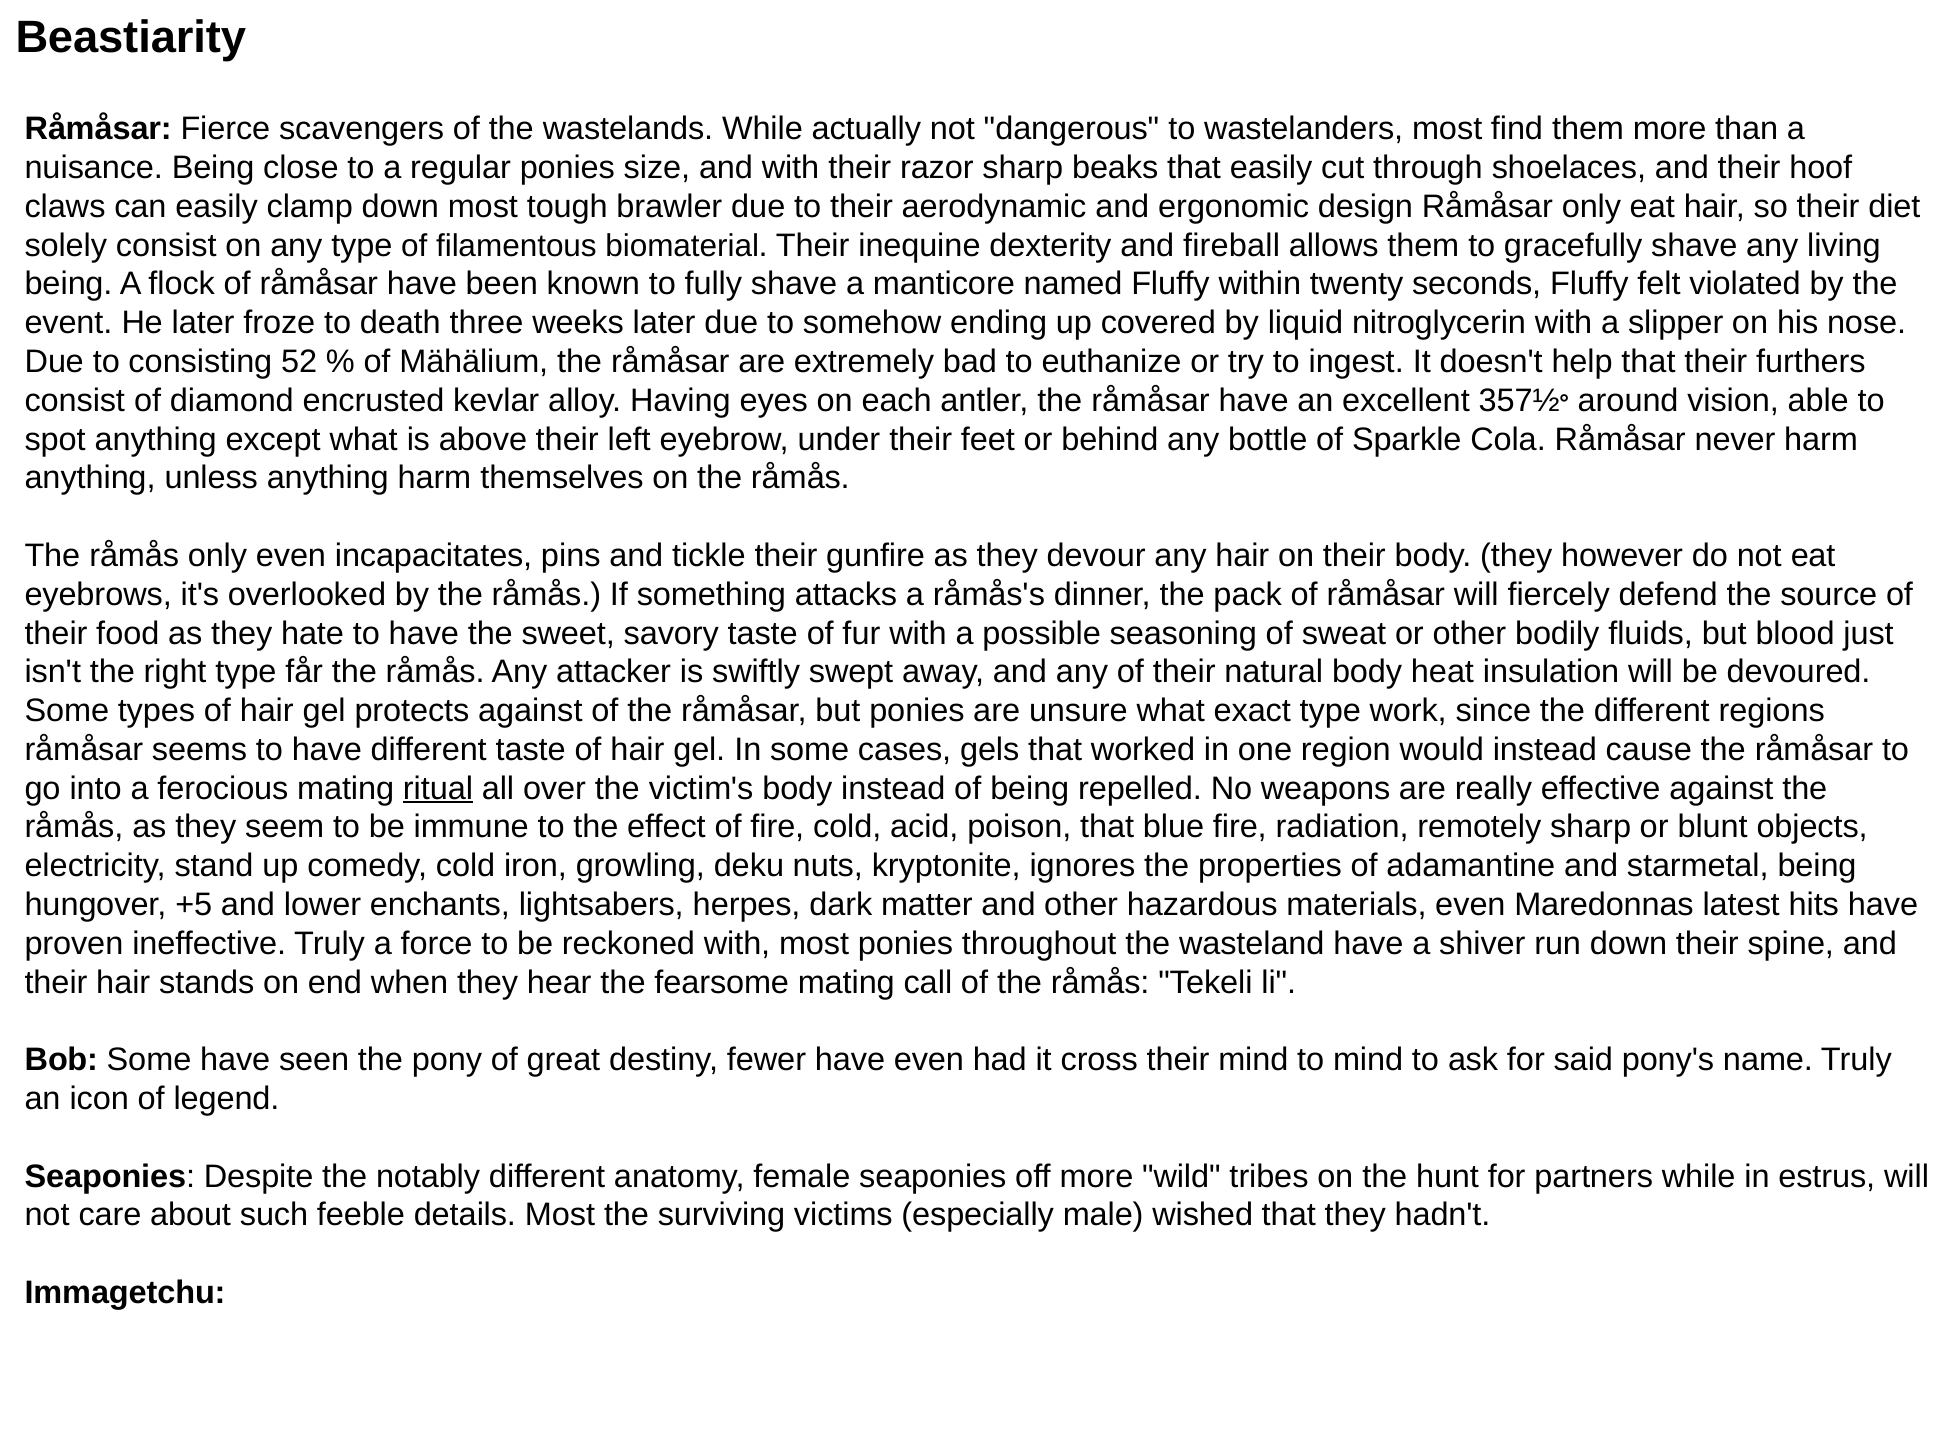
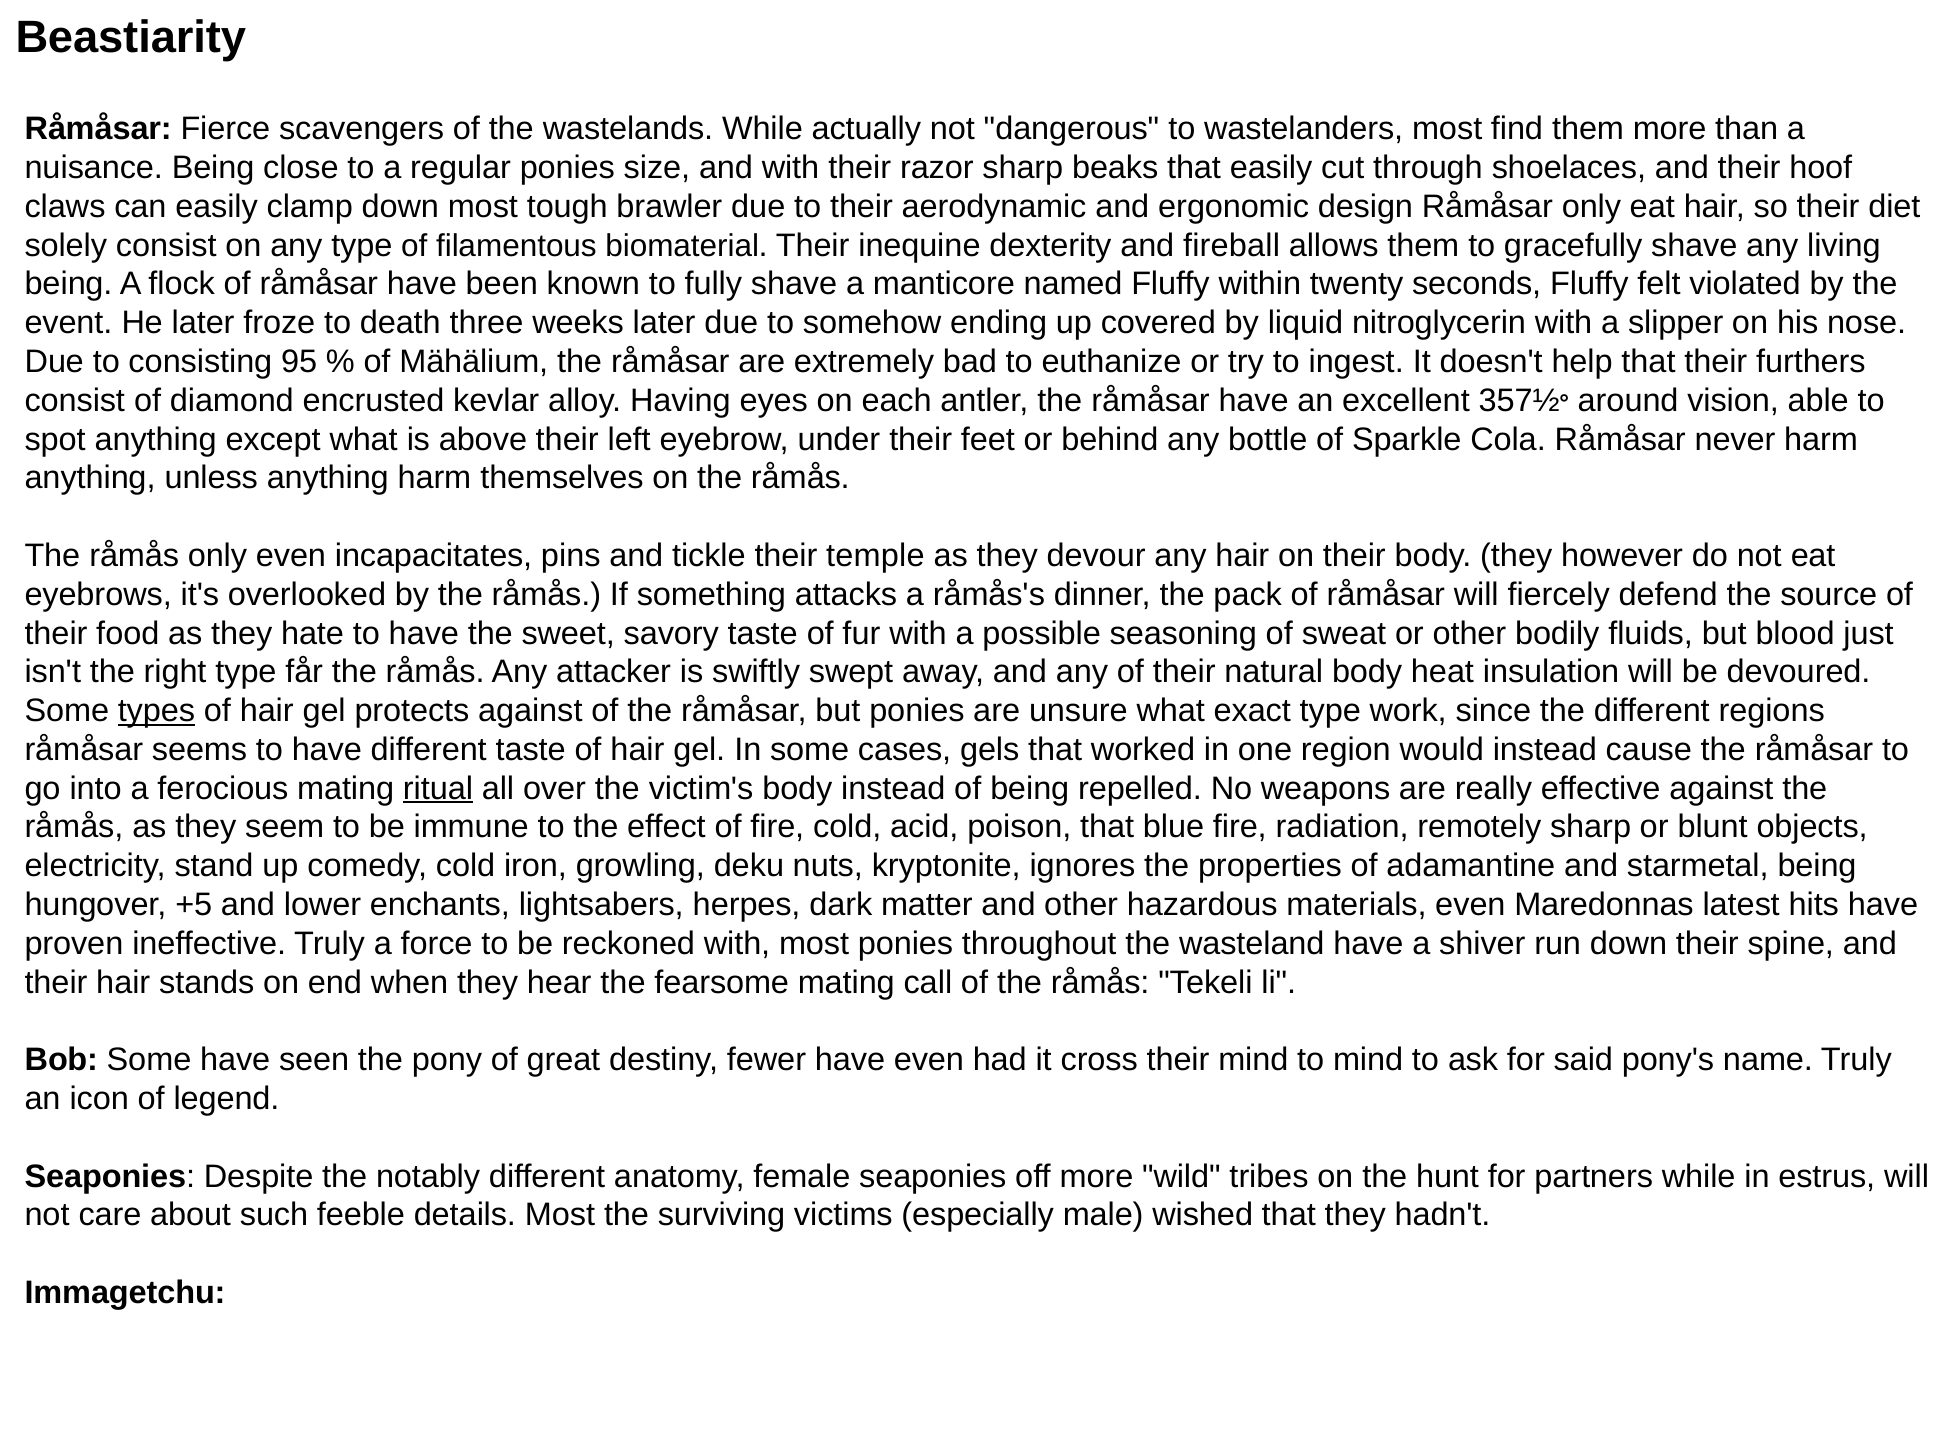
52: 52 -> 95
gunfire: gunfire -> temple
types underline: none -> present
